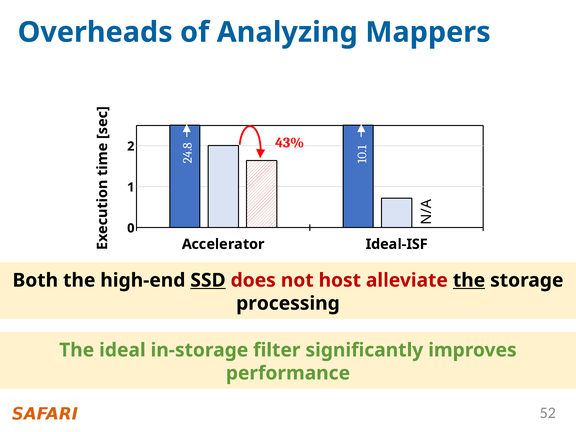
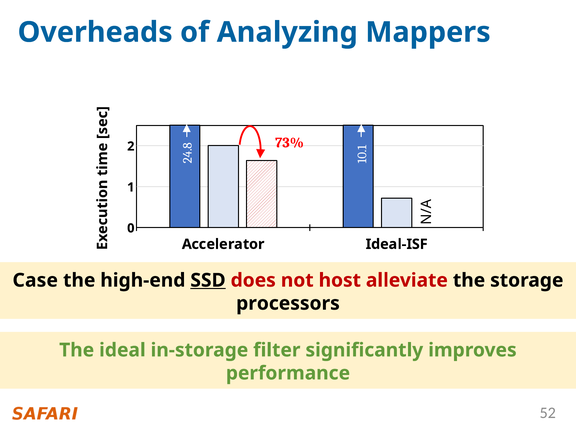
43%: 43% -> 73%
Both: Both -> Case
the at (469, 280) underline: present -> none
processing: processing -> processors
